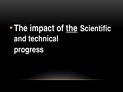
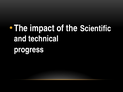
the at (72, 28) underline: present -> none
